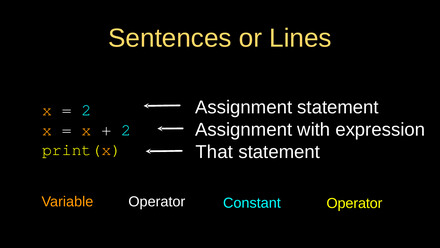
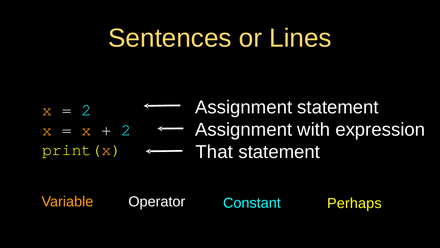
Constant Operator: Operator -> Perhaps
